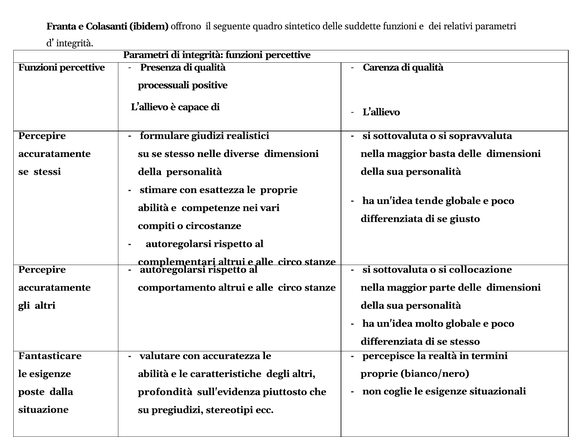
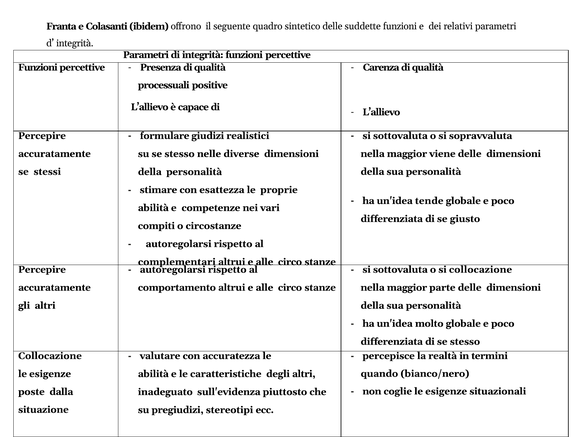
basta: basta -> viene
Fantasticare at (50, 355): Fantasticare -> Collocazione
proprie at (379, 373): proprie -> quando
profondità: profondità -> inadeguato
